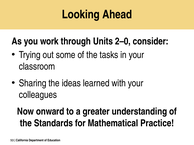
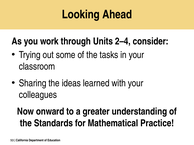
2–0: 2–0 -> 2–4
